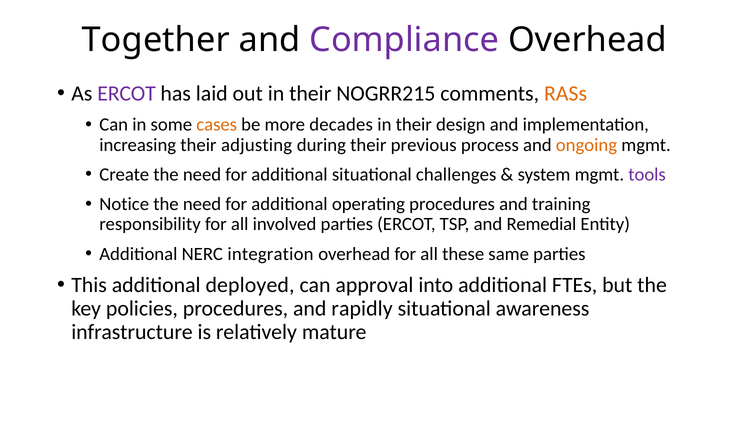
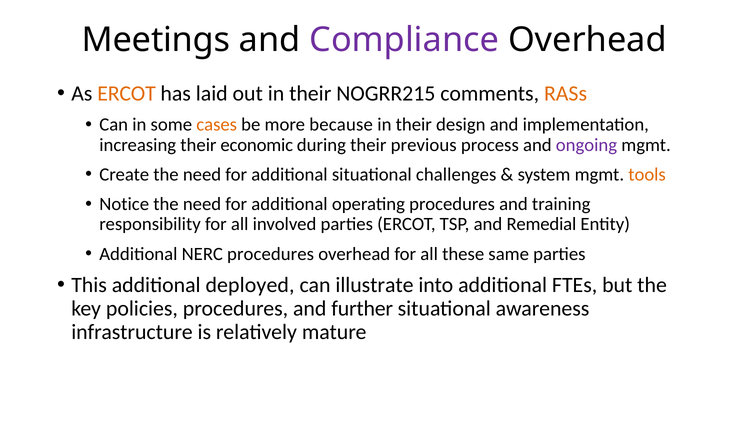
Together: Together -> Meetings
ERCOT at (127, 94) colour: purple -> orange
decades: decades -> because
adjusting: adjusting -> economic
ongoing colour: orange -> purple
tools colour: purple -> orange
NERC integration: integration -> procedures
approval: approval -> illustrate
rapidly: rapidly -> further
